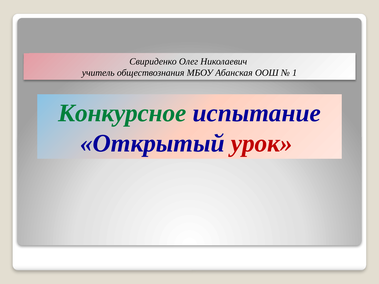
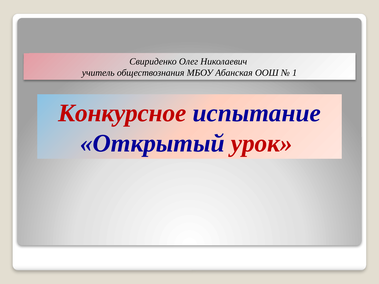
Конкурсное colour: green -> red
